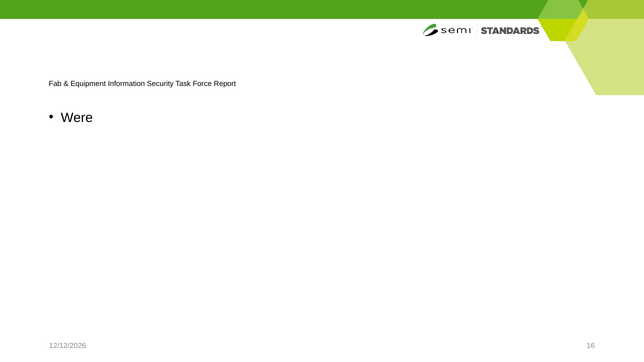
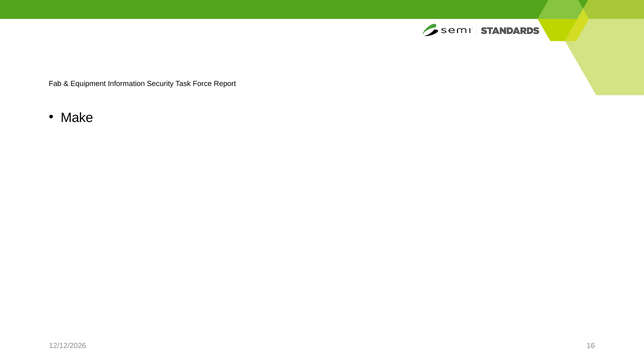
Were: Were -> Make
